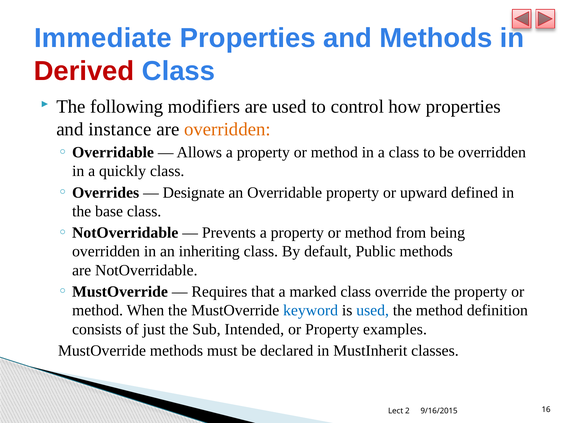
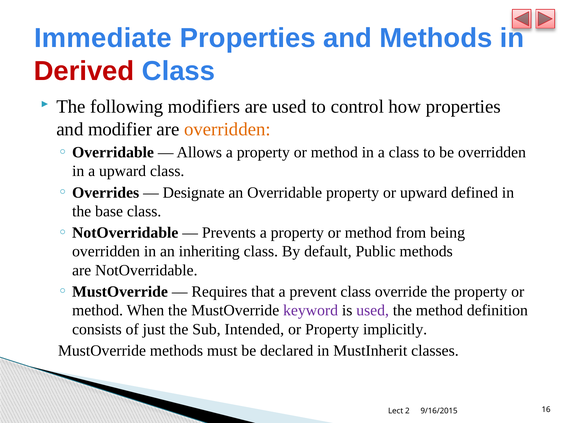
instance: instance -> modifier
a quickly: quickly -> upward
marked: marked -> prevent
keyword colour: blue -> purple
used at (373, 310) colour: blue -> purple
examples: examples -> implicitly
